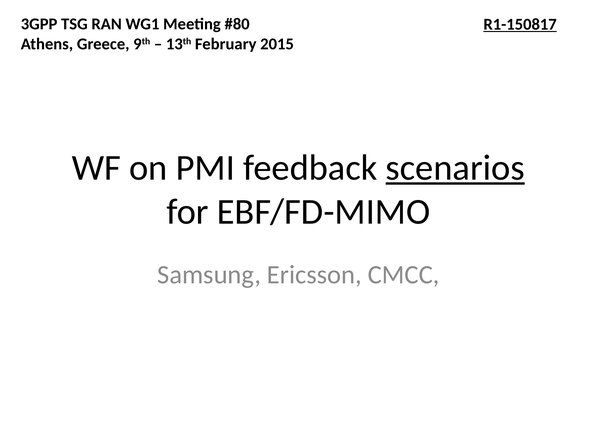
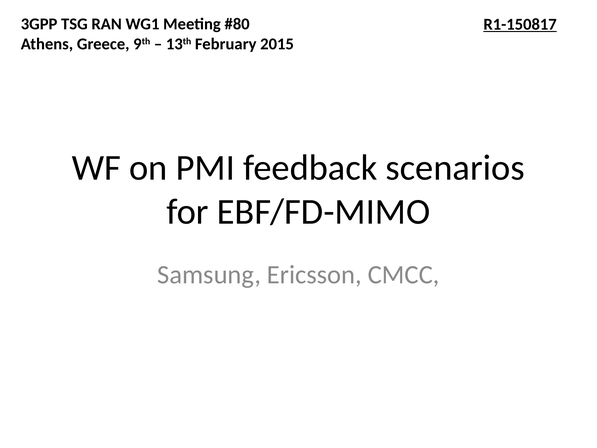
scenarios underline: present -> none
